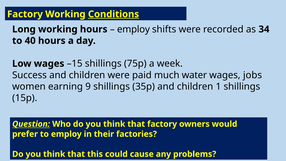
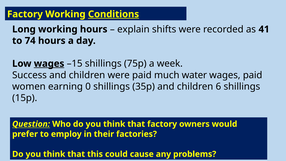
employ at (133, 29): employ -> explain
34: 34 -> 41
40: 40 -> 74
wages at (49, 64) underline: none -> present
wages jobs: jobs -> paid
9: 9 -> 0
1: 1 -> 6
